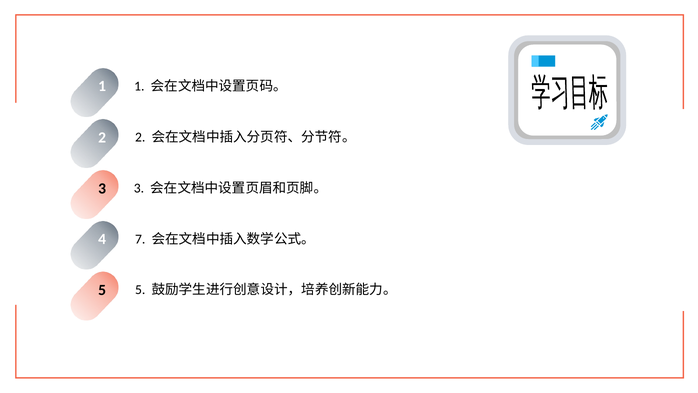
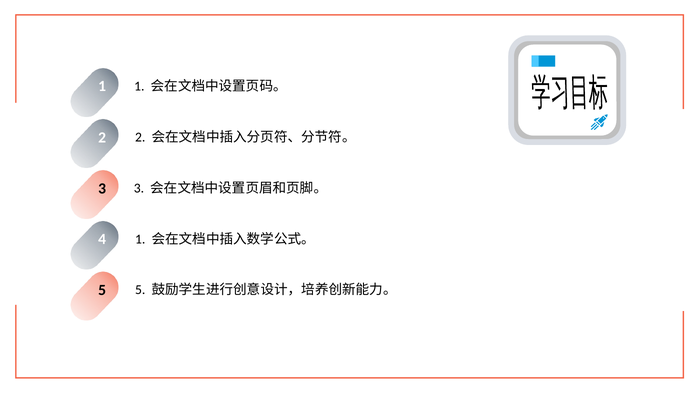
4 7: 7 -> 1
